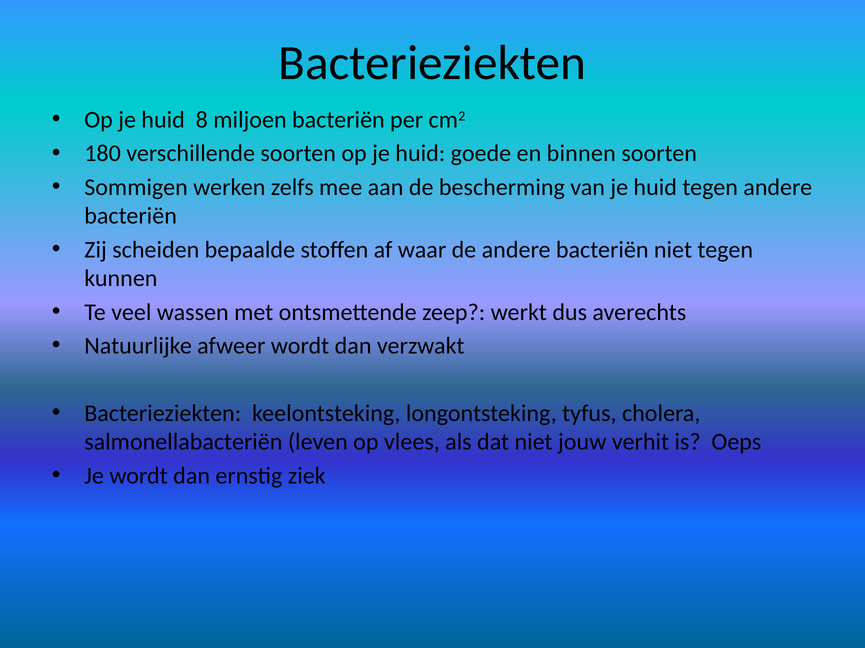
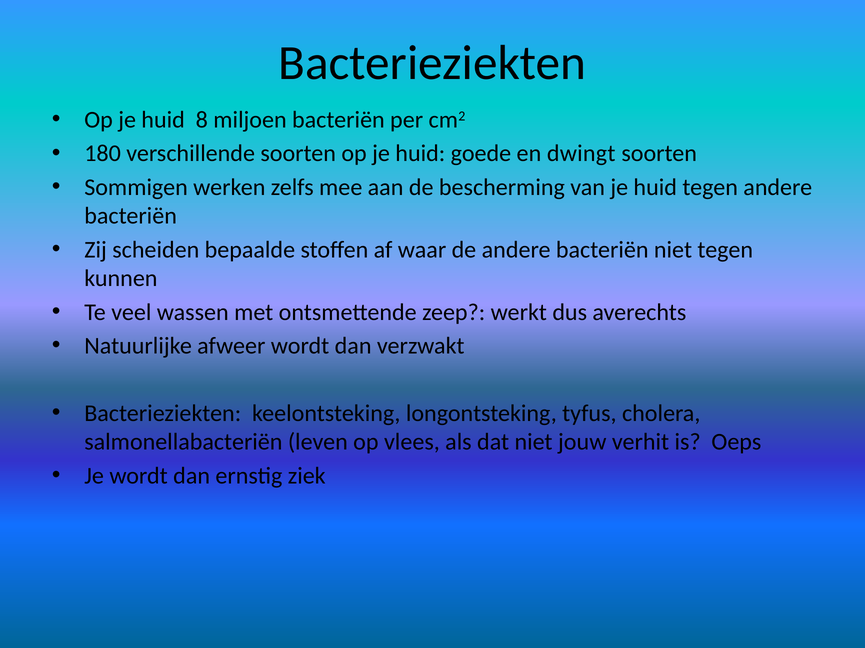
binnen: binnen -> dwingt
